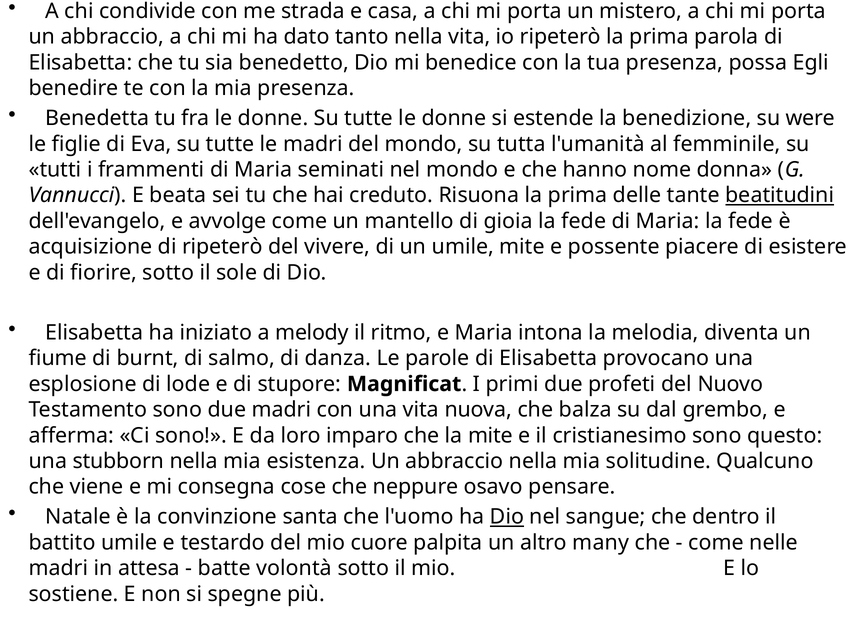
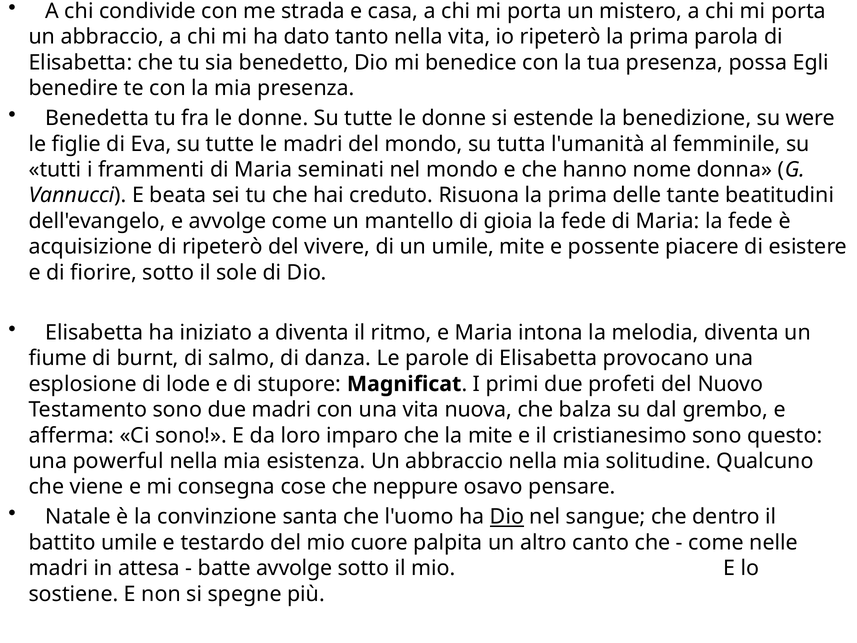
beatitudini underline: present -> none
a melody: melody -> diventa
stubborn: stubborn -> powerful
many: many -> canto
batte volontà: volontà -> avvolge
